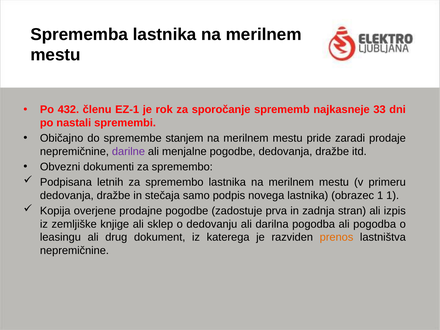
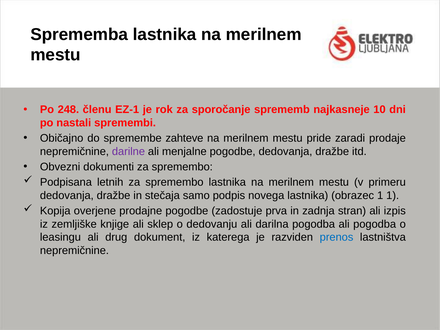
432: 432 -> 248
33: 33 -> 10
stanjem: stanjem -> zahteve
prenos colour: orange -> blue
